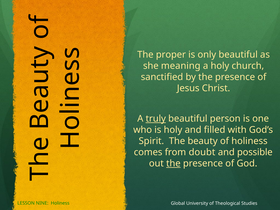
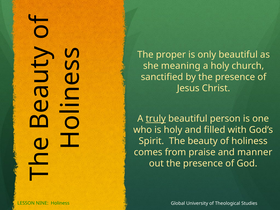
doubt: doubt -> praise
possible: possible -> manner
the at (173, 163) underline: present -> none
